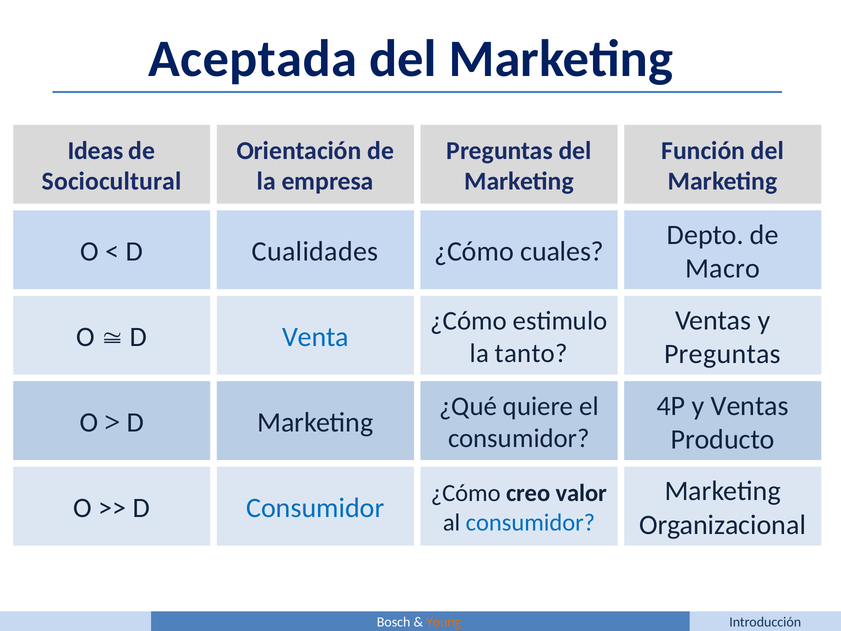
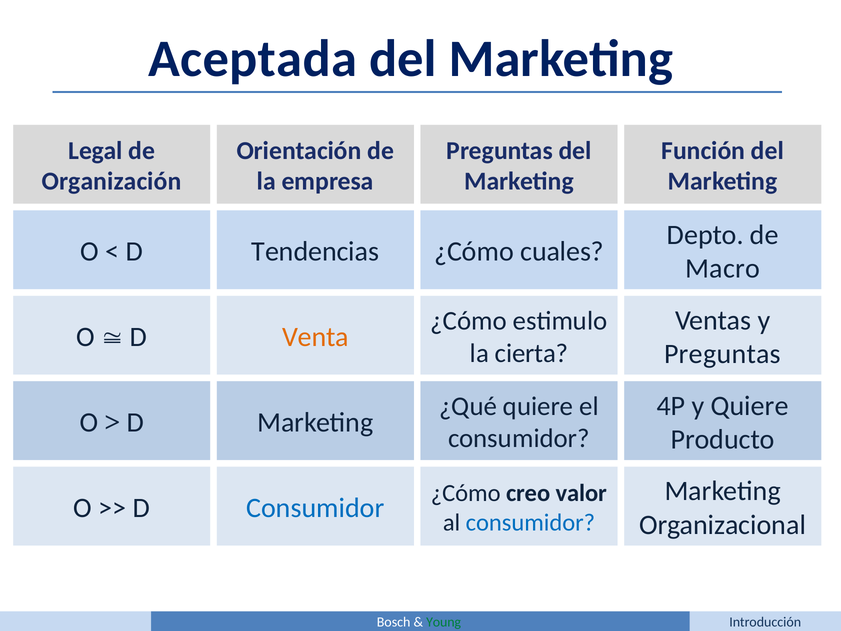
Ideas: Ideas -> Legal
Sociocultural: Sociocultural -> Organización
Cualidades: Cualidades -> Tendencias
Venta colour: blue -> orange
tanto: tanto -> cierta
y Ventas: Ventas -> Quiere
Young colour: orange -> green
